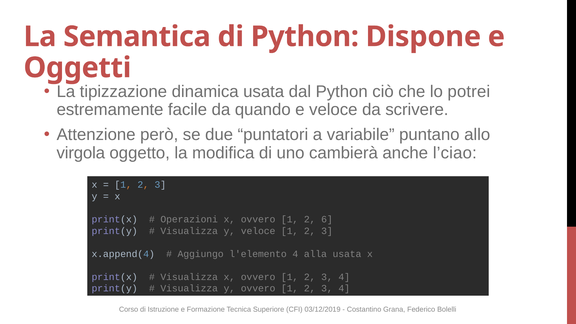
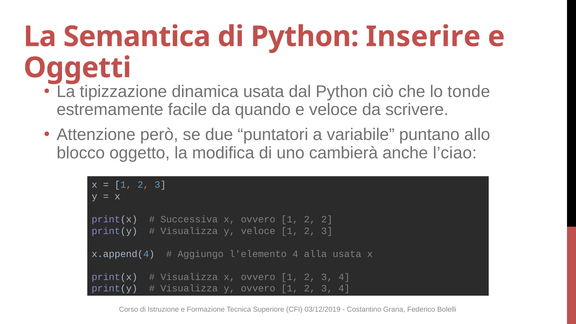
Dispone: Dispone -> Inserire
potrei: potrei -> tonde
virgola: virgola -> blocco
Operazioni: Operazioni -> Successiva
2 6: 6 -> 2
